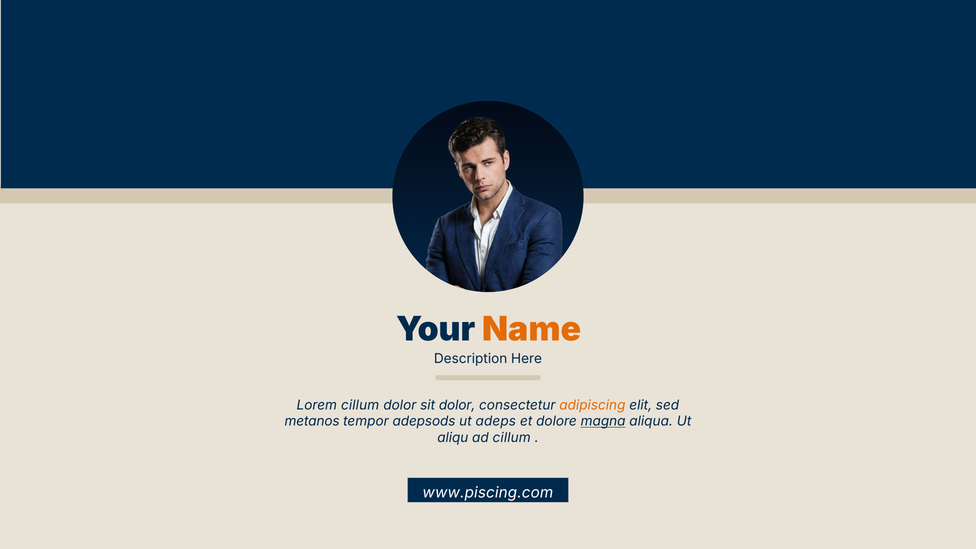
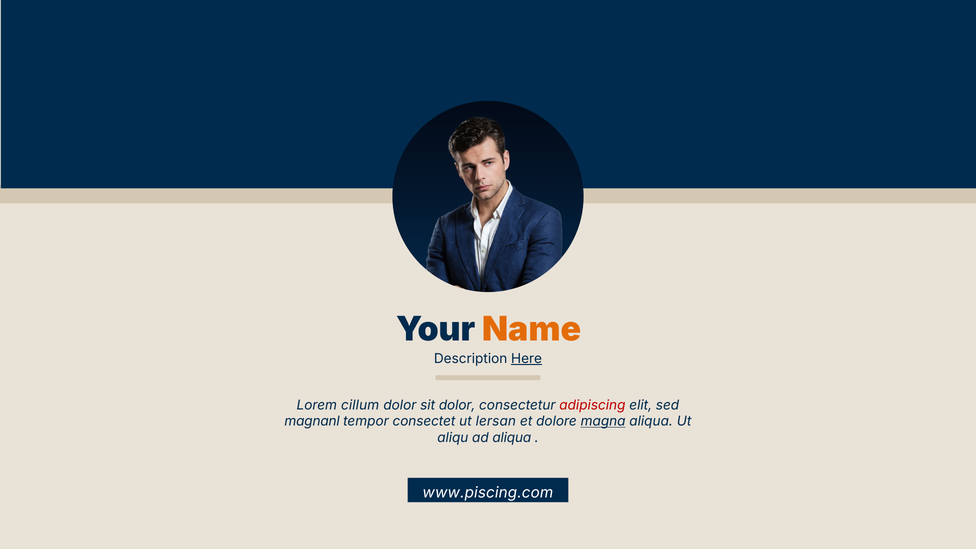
Here underline: none -> present
adipiscing colour: orange -> red
metanos: metanos -> magnanl
adepsods: adepsods -> consectet
adeps: adeps -> lersan
ad cillum: cillum -> aliqua
